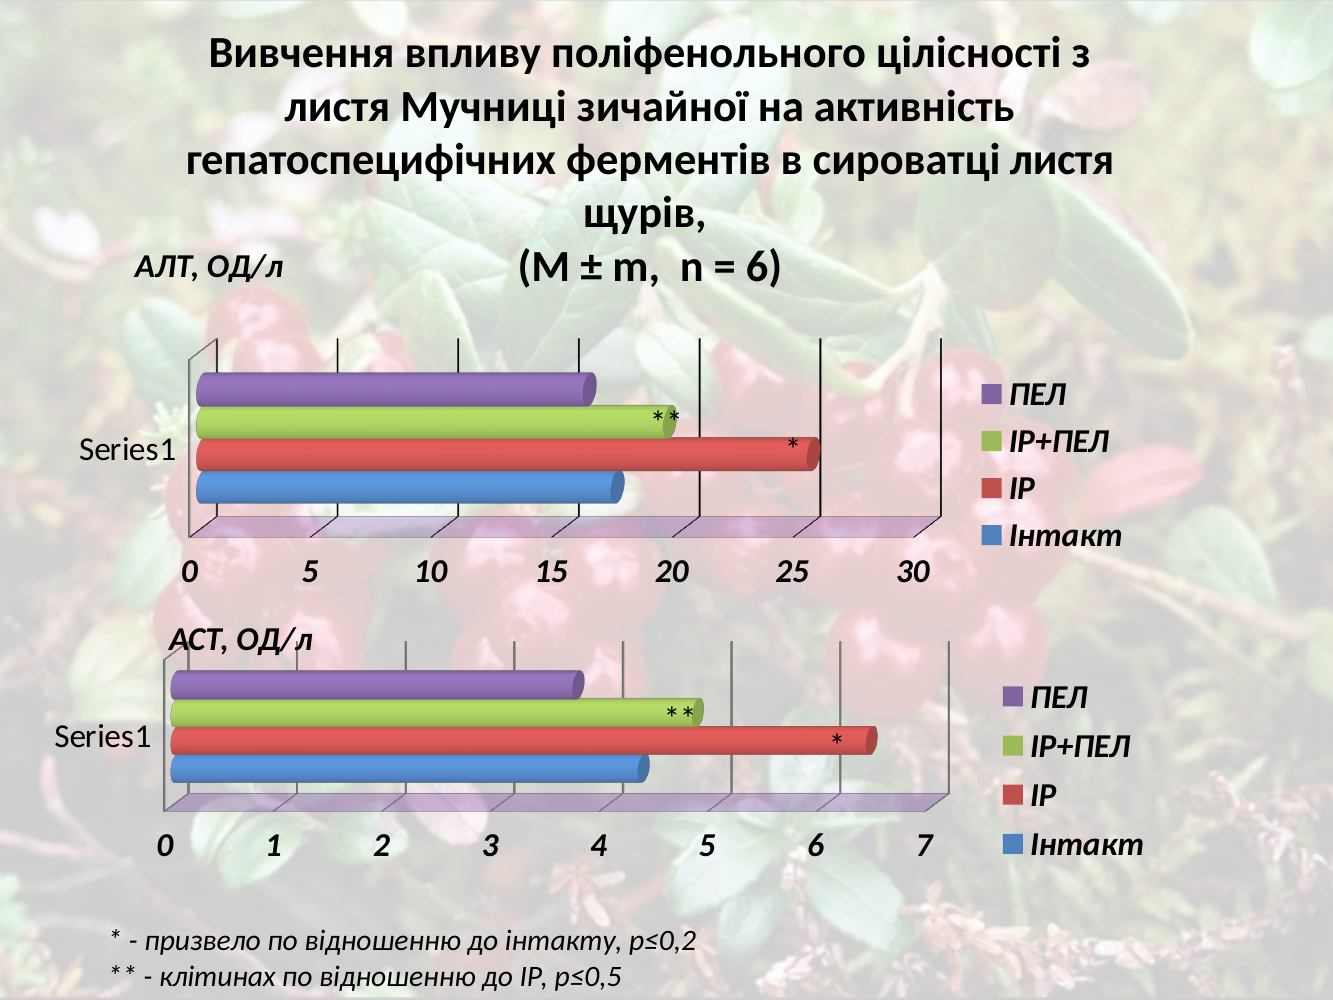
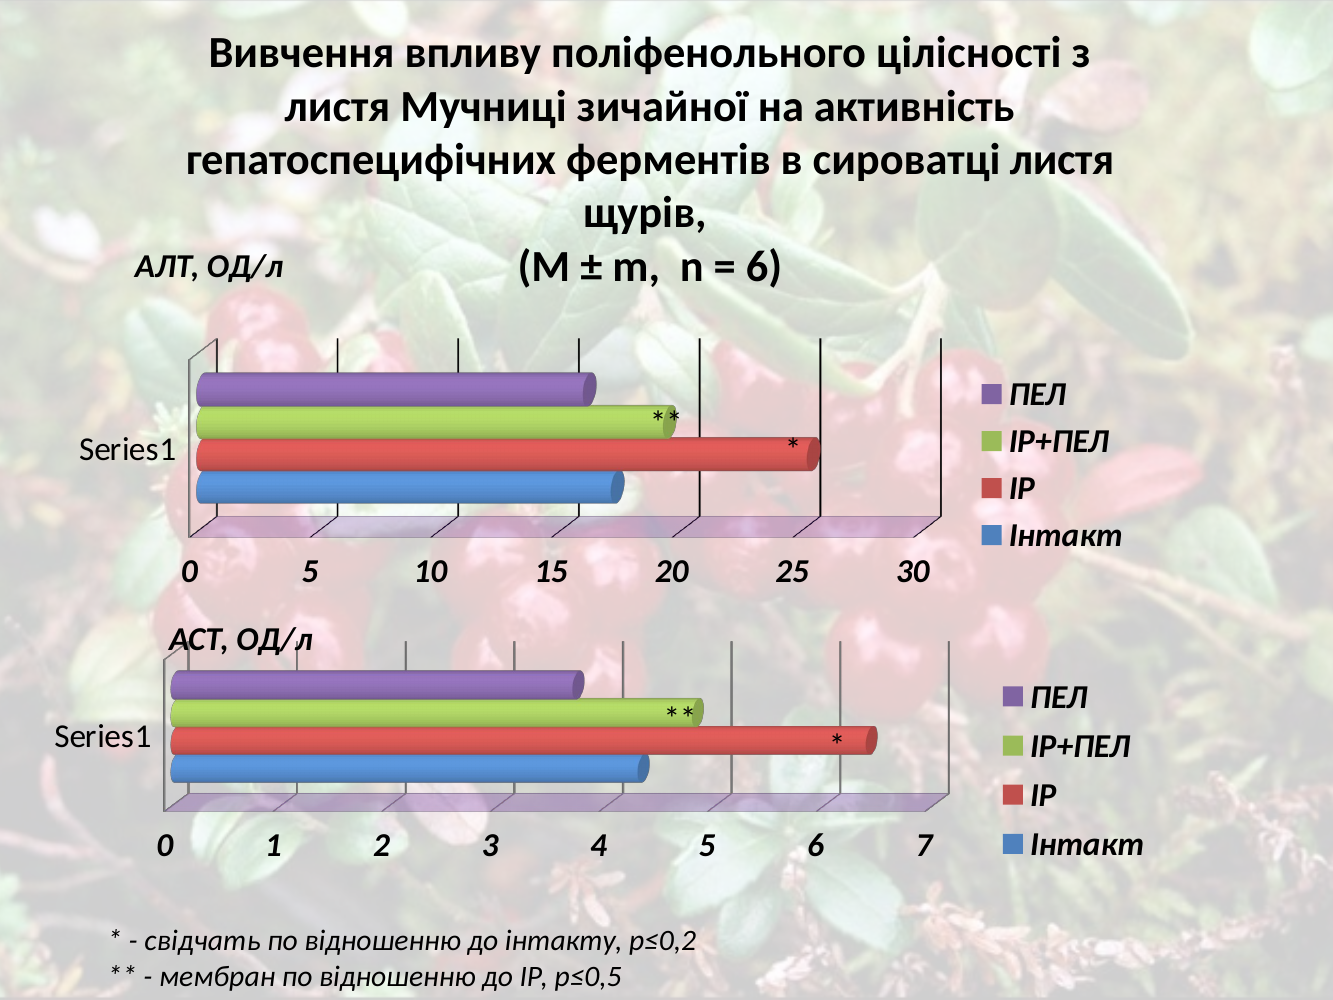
призвело: призвело -> свідчать
клітинах: клітинах -> мембран
